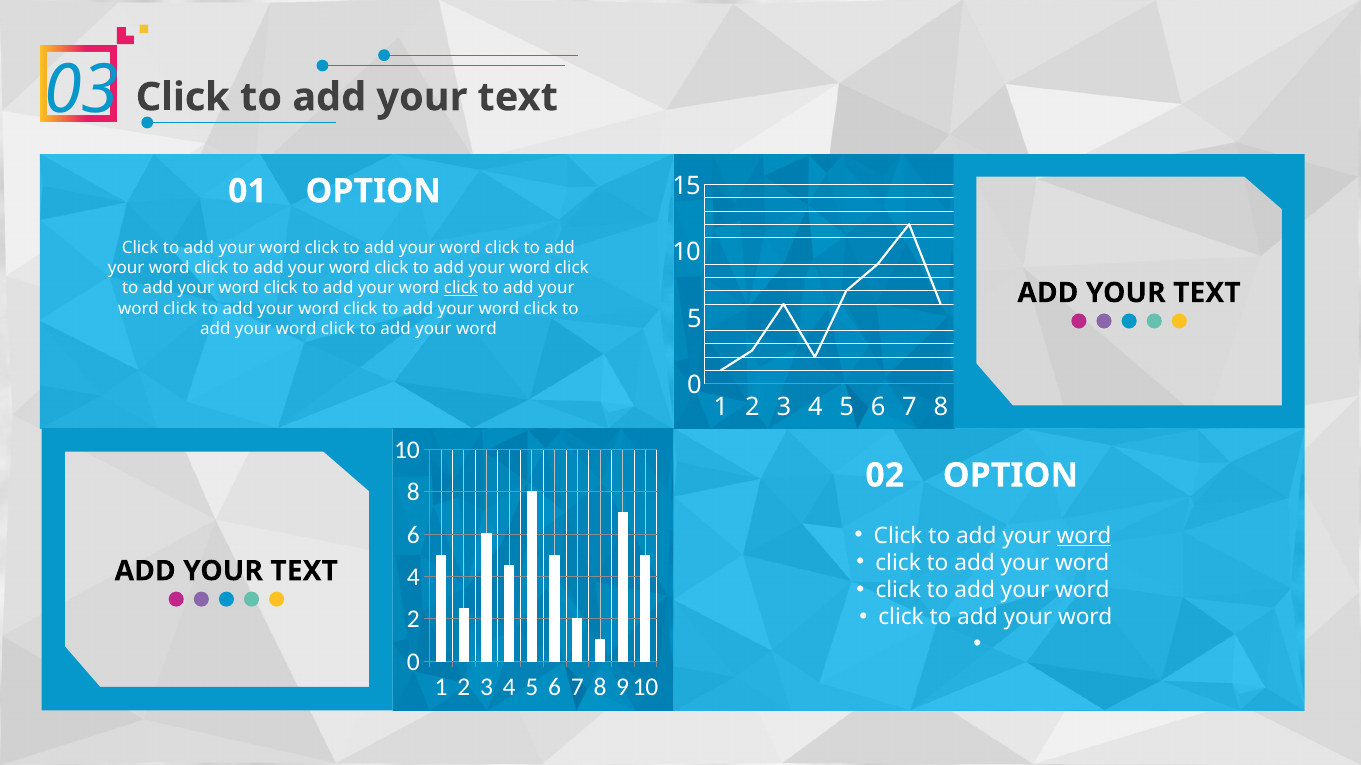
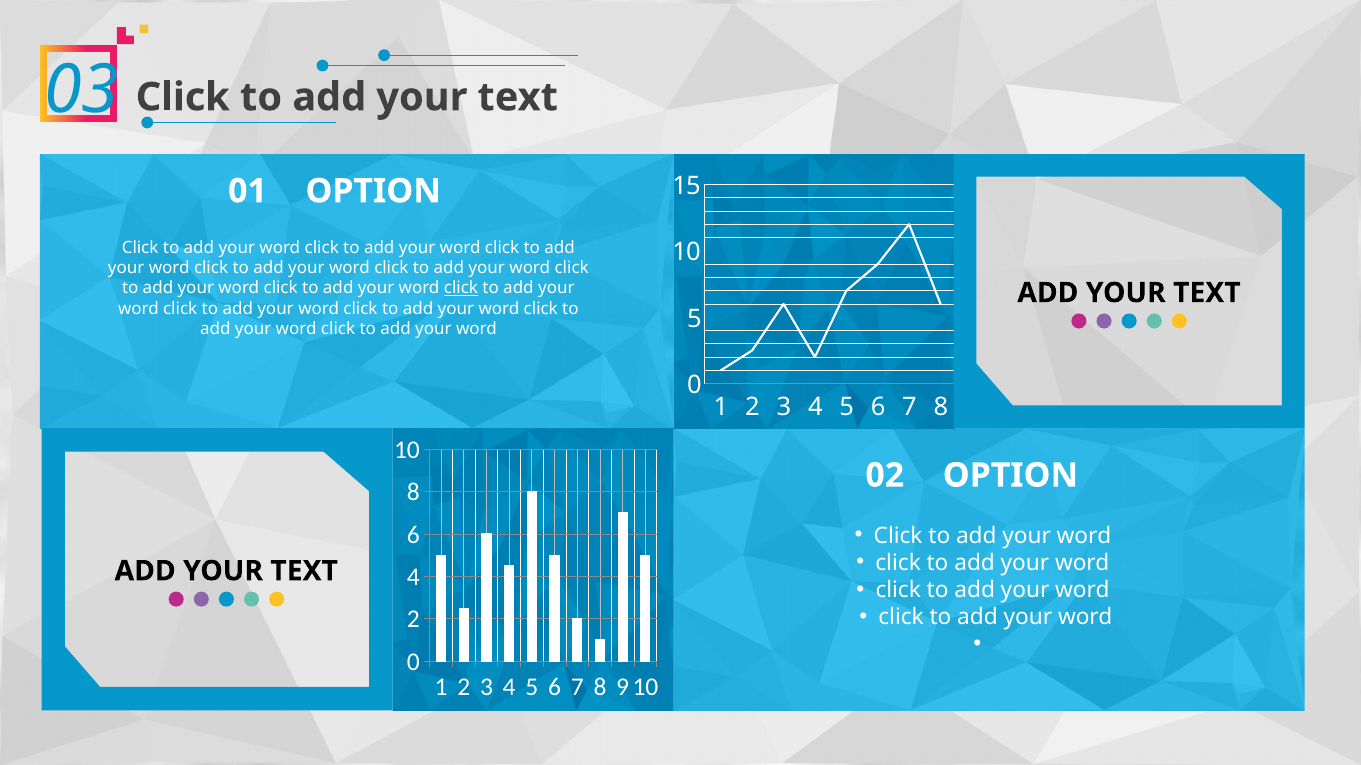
word at (1084, 536) underline: present -> none
